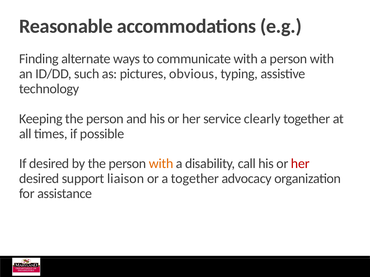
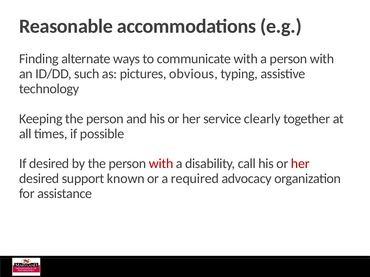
with at (161, 164) colour: orange -> red
liaison: liaison -> known
a together: together -> required
